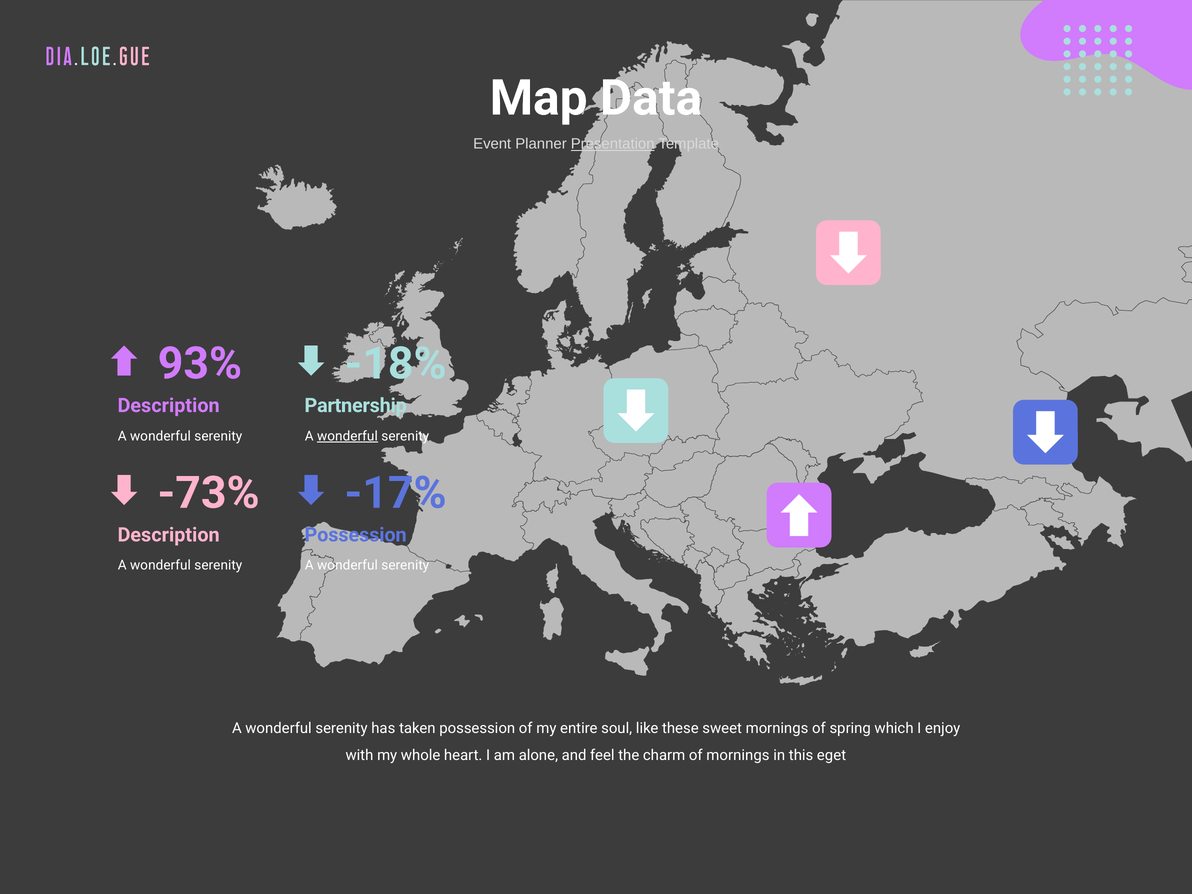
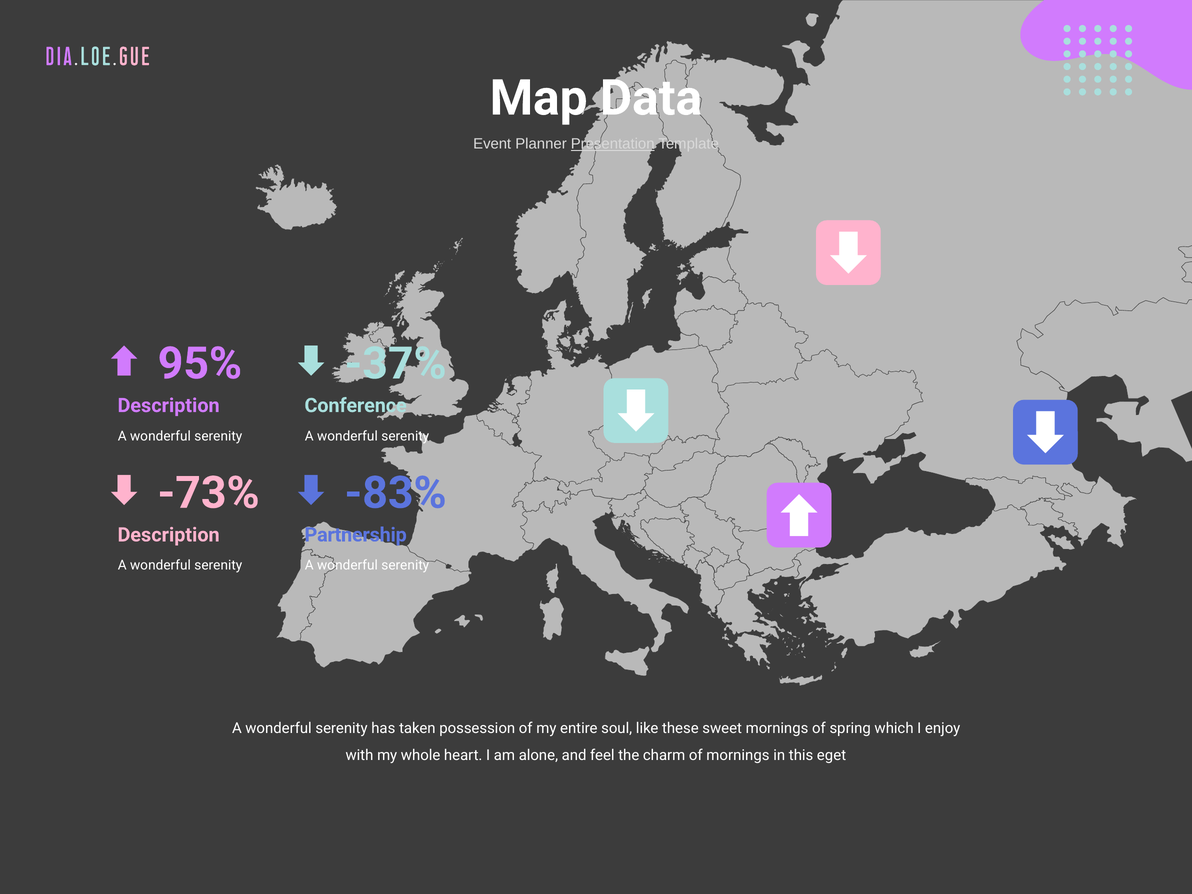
93%: 93% -> 95%
-18%: -18% -> -37%
Partnership: Partnership -> Conference
wonderful at (347, 436) underline: present -> none
-17%: -17% -> -83%
Possession at (356, 535): Possession -> Partnership
